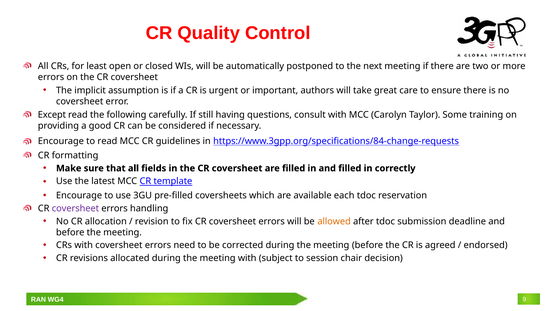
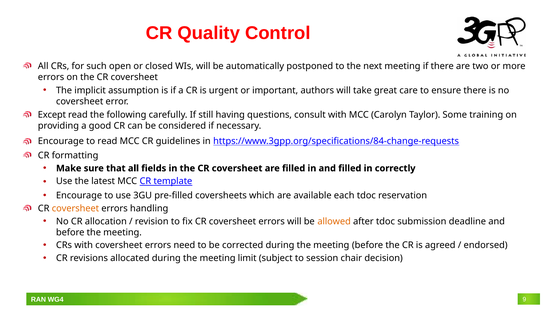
least: least -> such
coversheet at (75, 208) colour: purple -> orange
meeting with: with -> limit
